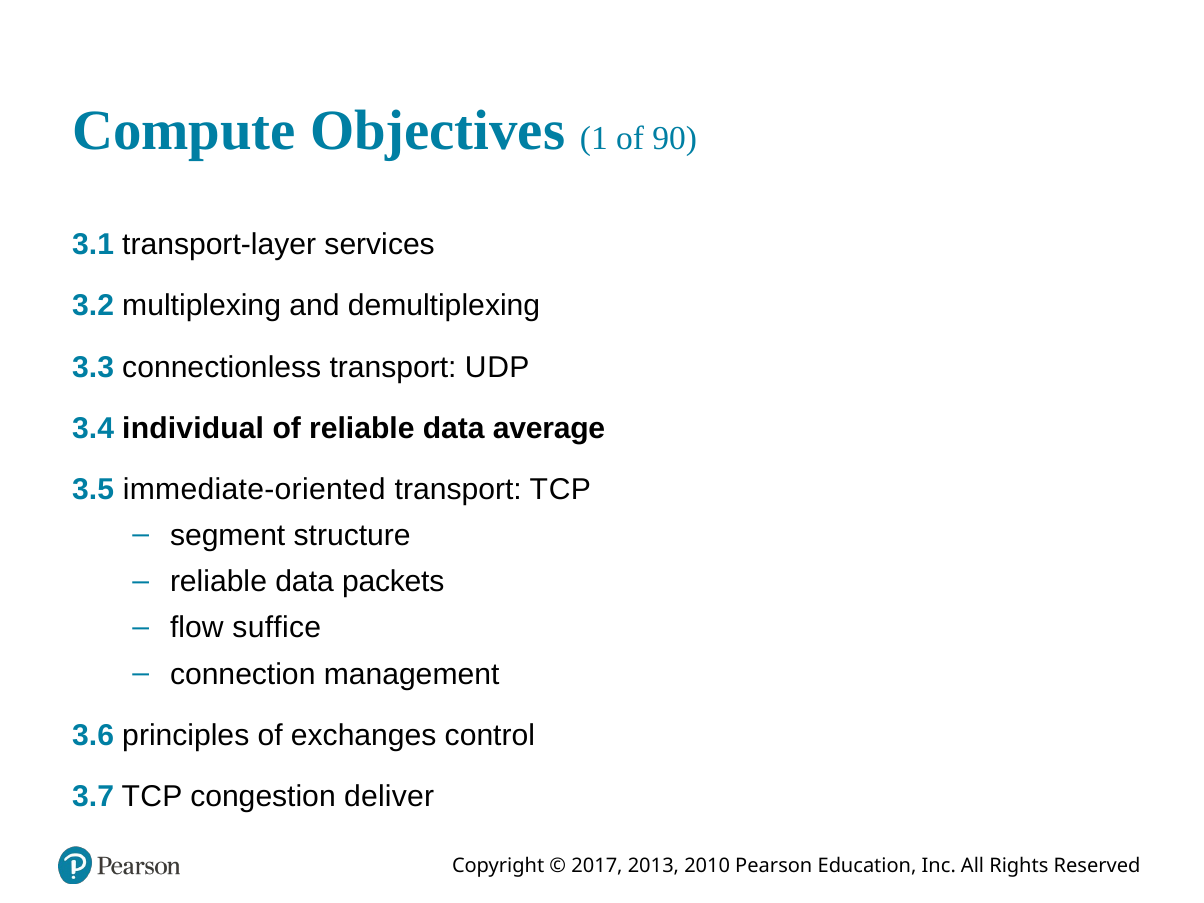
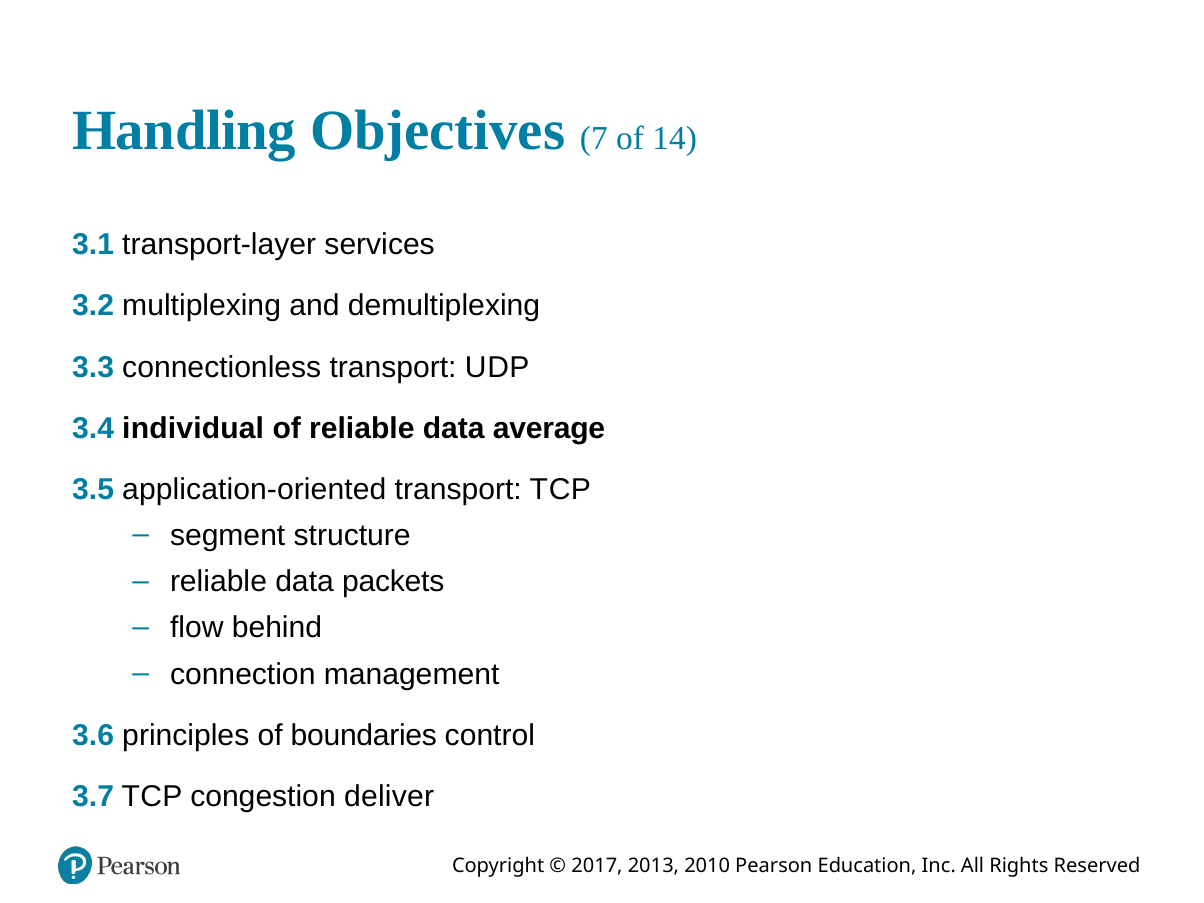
Compute: Compute -> Handling
1: 1 -> 7
90: 90 -> 14
immediate-oriented: immediate-oriented -> application-oriented
suffice: suffice -> behind
exchanges: exchanges -> boundaries
